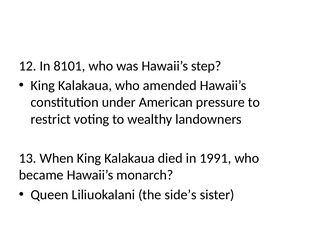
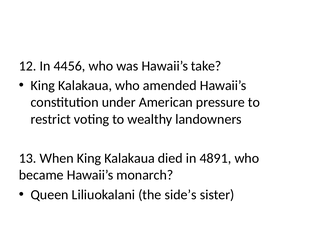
8101: 8101 -> 4456
step: step -> take
1991: 1991 -> 4891
